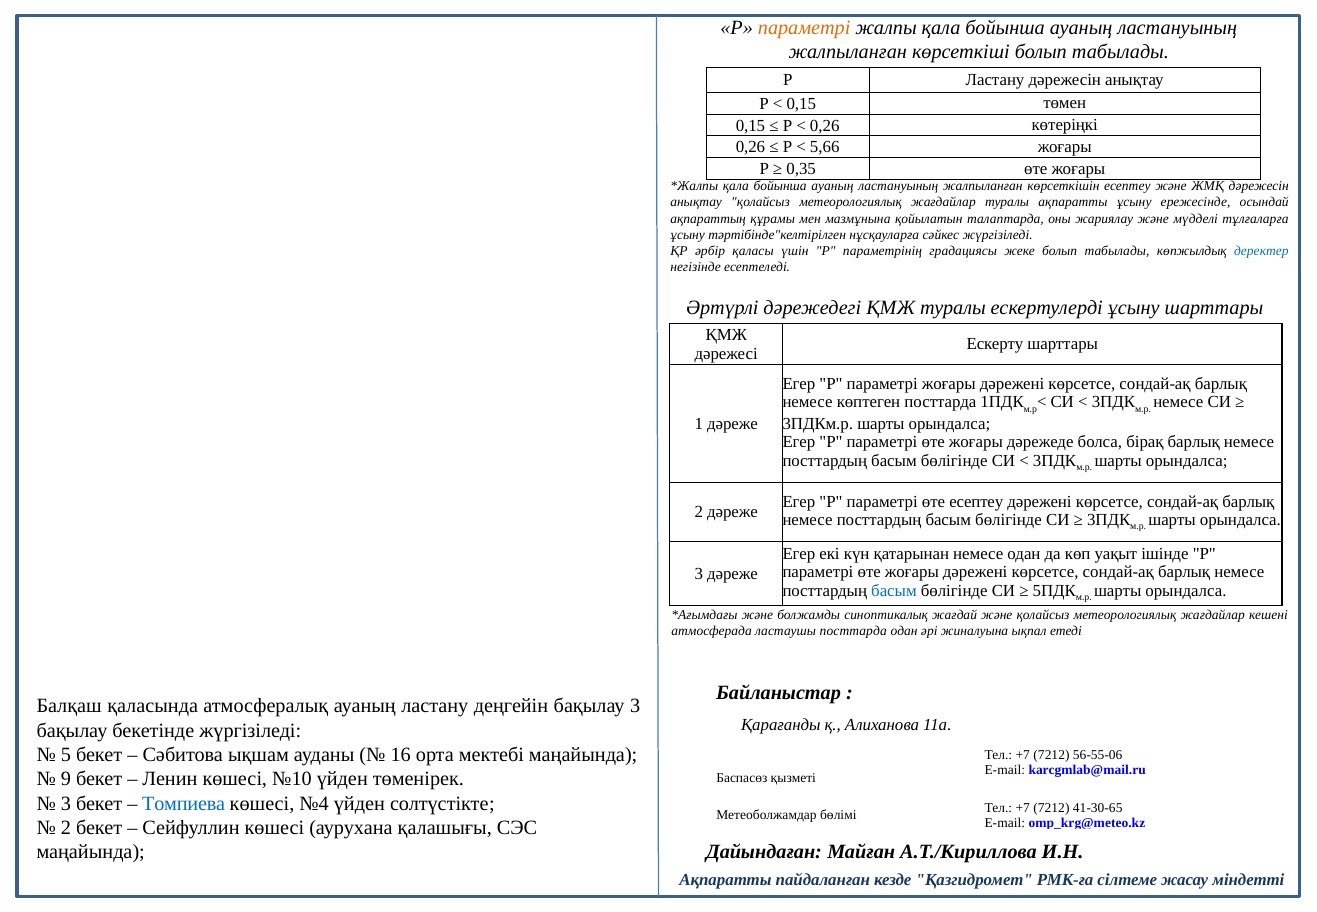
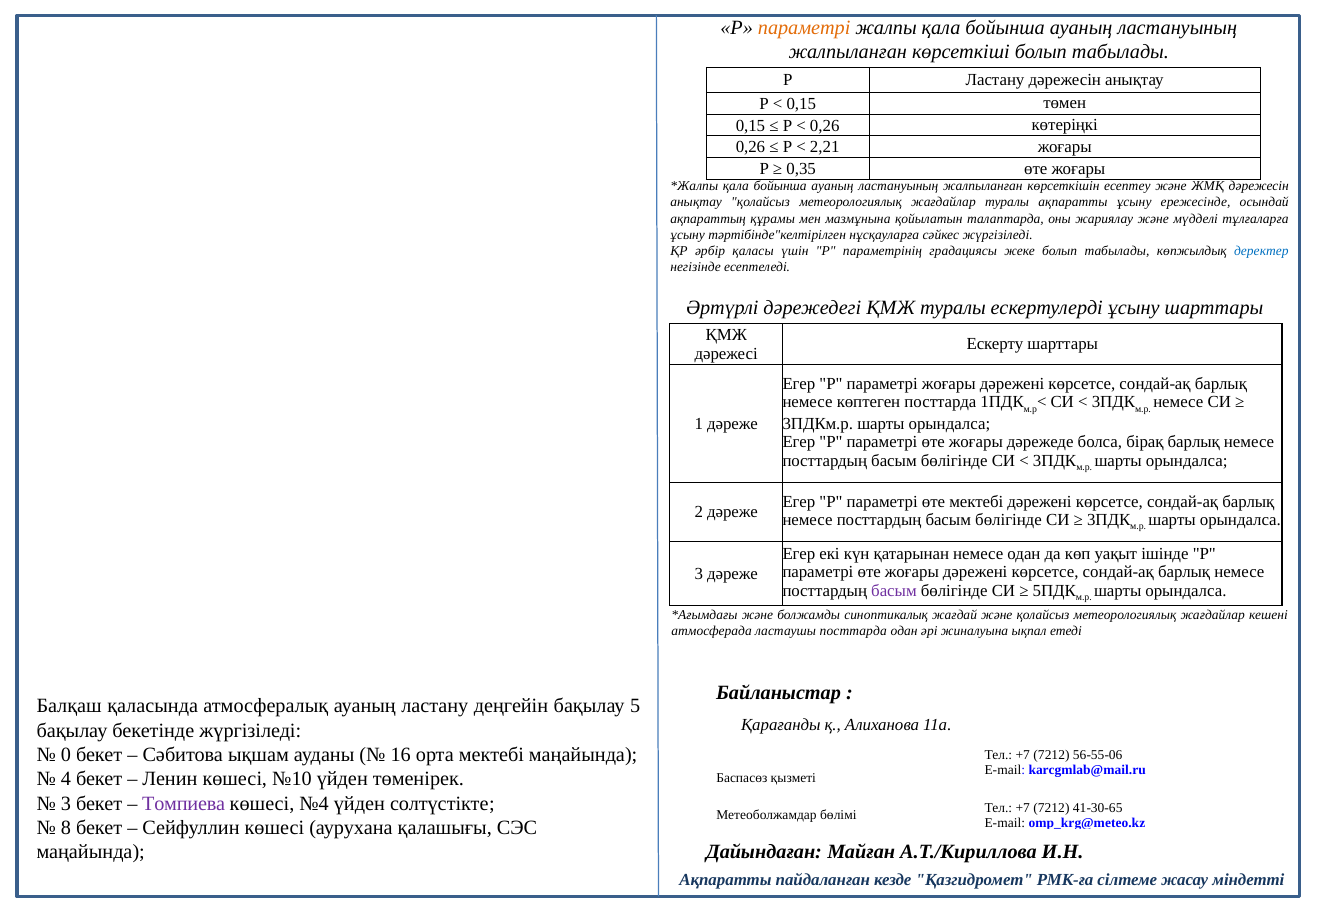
5,66: 5,66 -> 2,21
өте есептеу: есептеу -> мектебі
басым at (894, 591) colour: blue -> purple
бақылау 3: 3 -> 5
5: 5 -> 0
9: 9 -> 4
Томпиева colour: blue -> purple
2 at (66, 827): 2 -> 8
